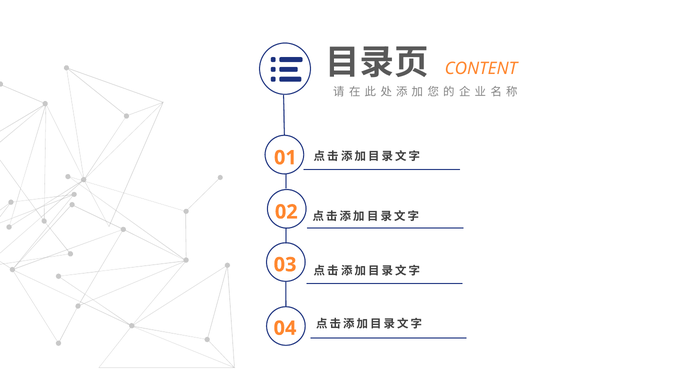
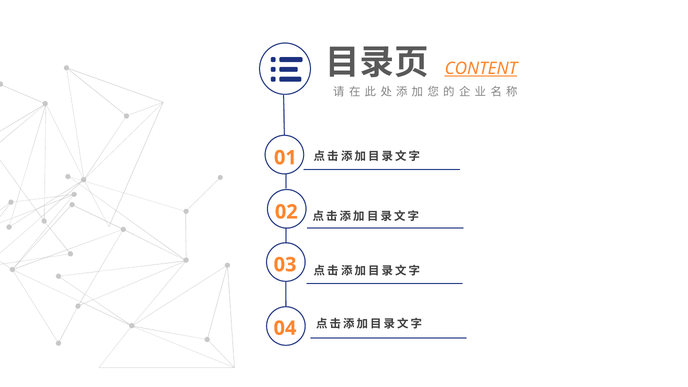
CONTENT underline: none -> present
